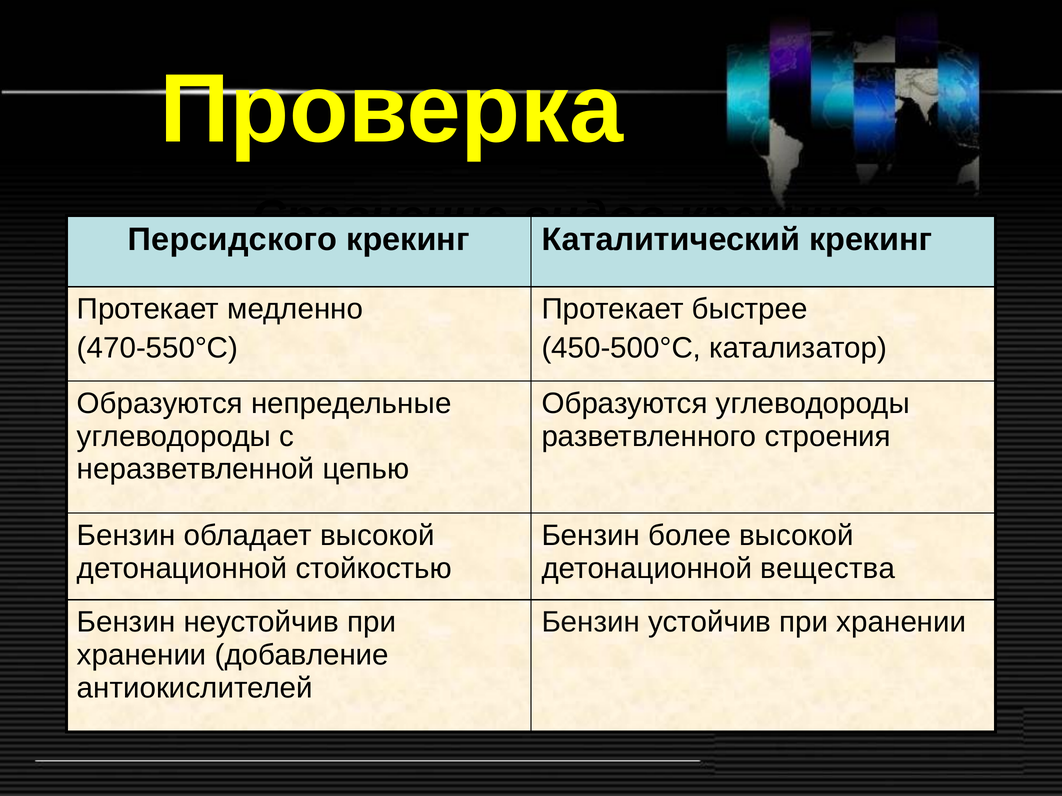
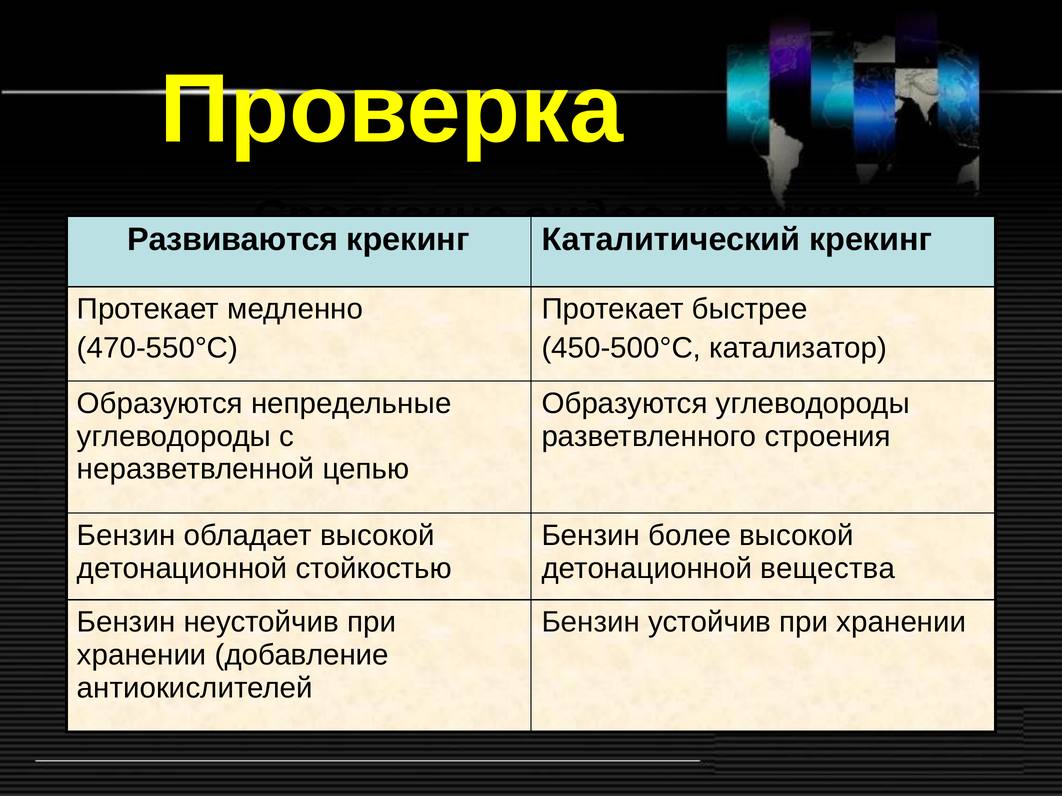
Персидского: Персидского -> Развиваются
